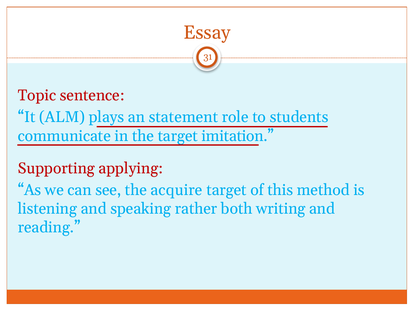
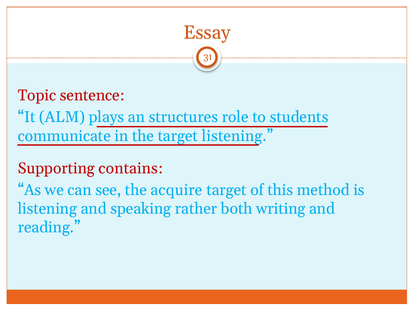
statement: statement -> structures
target imitation: imitation -> listening
applying: applying -> contains
